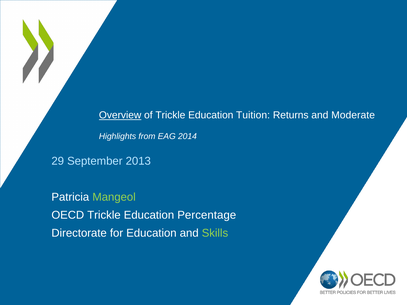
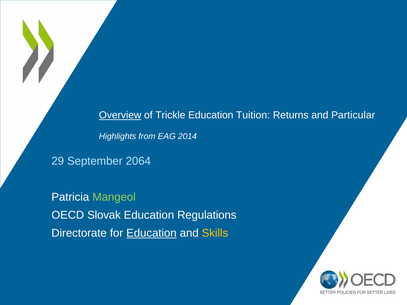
Moderate: Moderate -> Particular
2013: 2013 -> 2064
OECD Trickle: Trickle -> Slovak
Percentage: Percentage -> Regulations
Education at (151, 233) underline: none -> present
Skills colour: light green -> yellow
